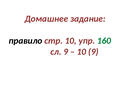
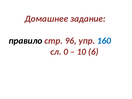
стр 10: 10 -> 96
160 colour: green -> blue
сл 9: 9 -> 0
10 9: 9 -> 6
